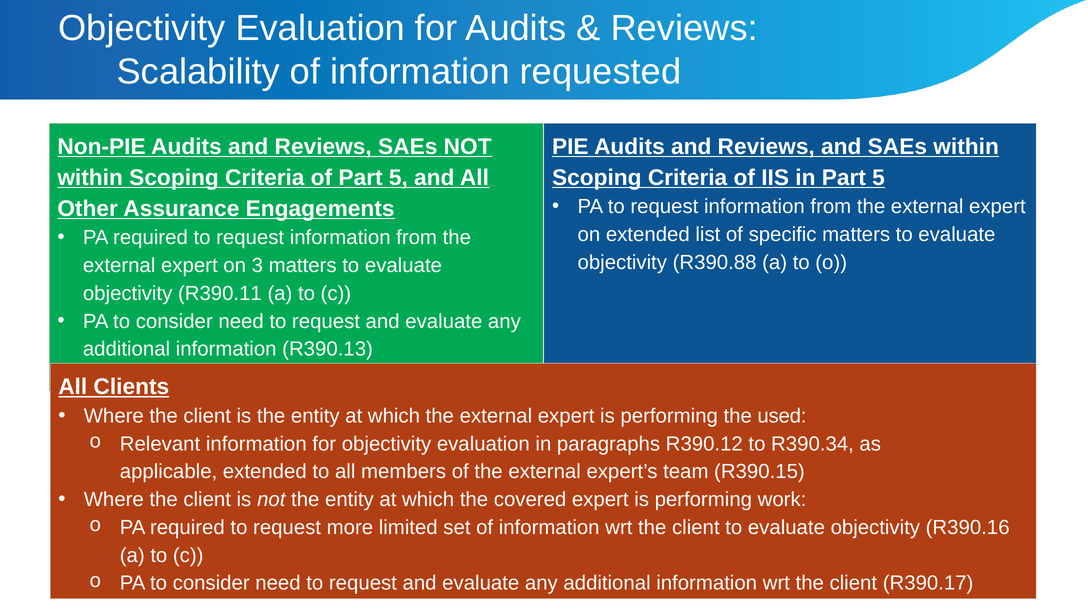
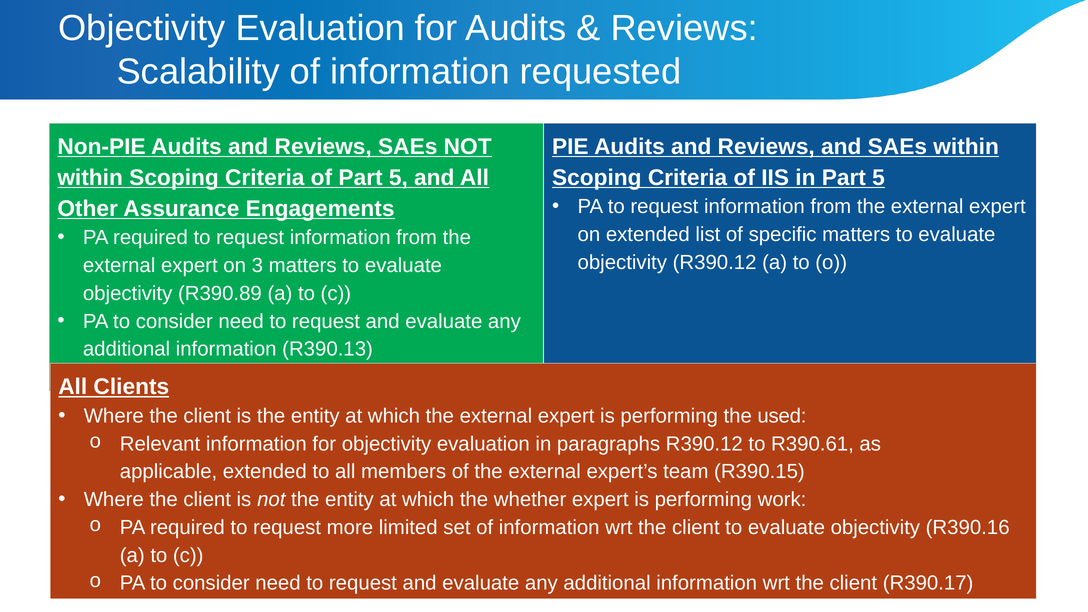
objectivity R390.88: R390.88 -> R390.12
R390.11: R390.11 -> R390.89
R390.34: R390.34 -> R390.61
covered: covered -> whether
